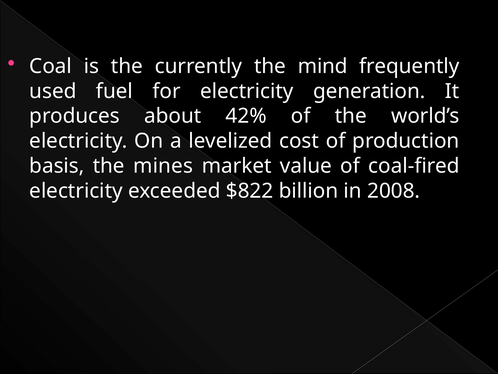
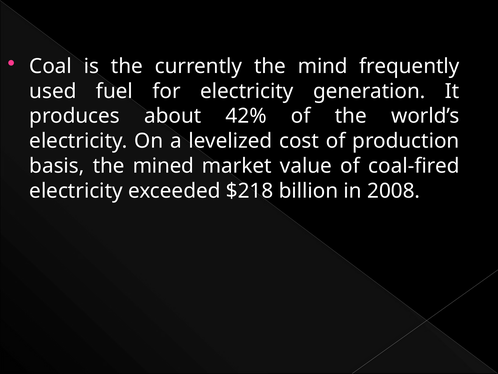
mines: mines -> mined
$822: $822 -> $218
